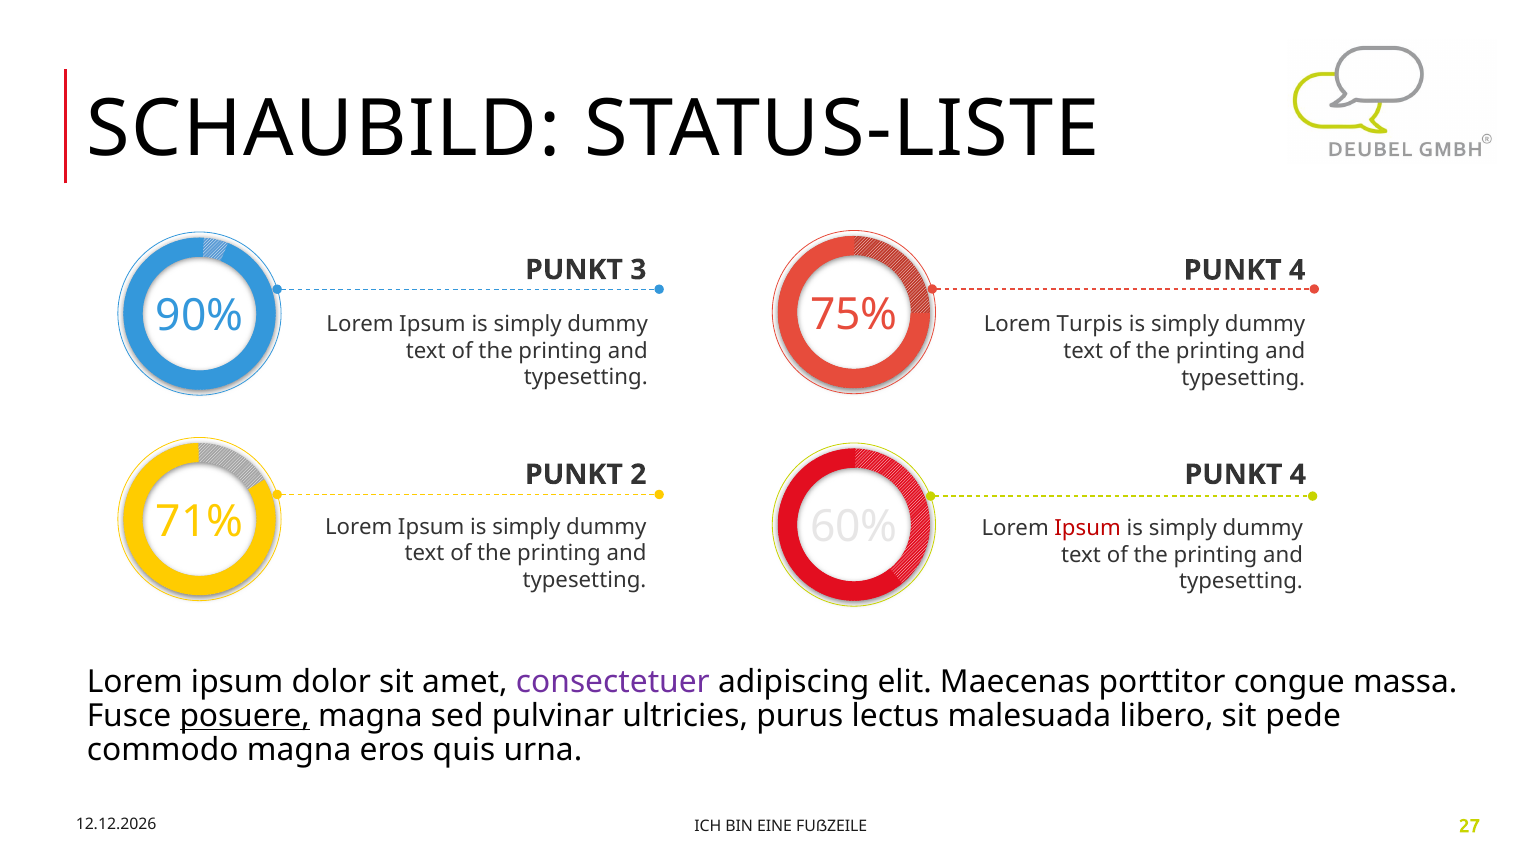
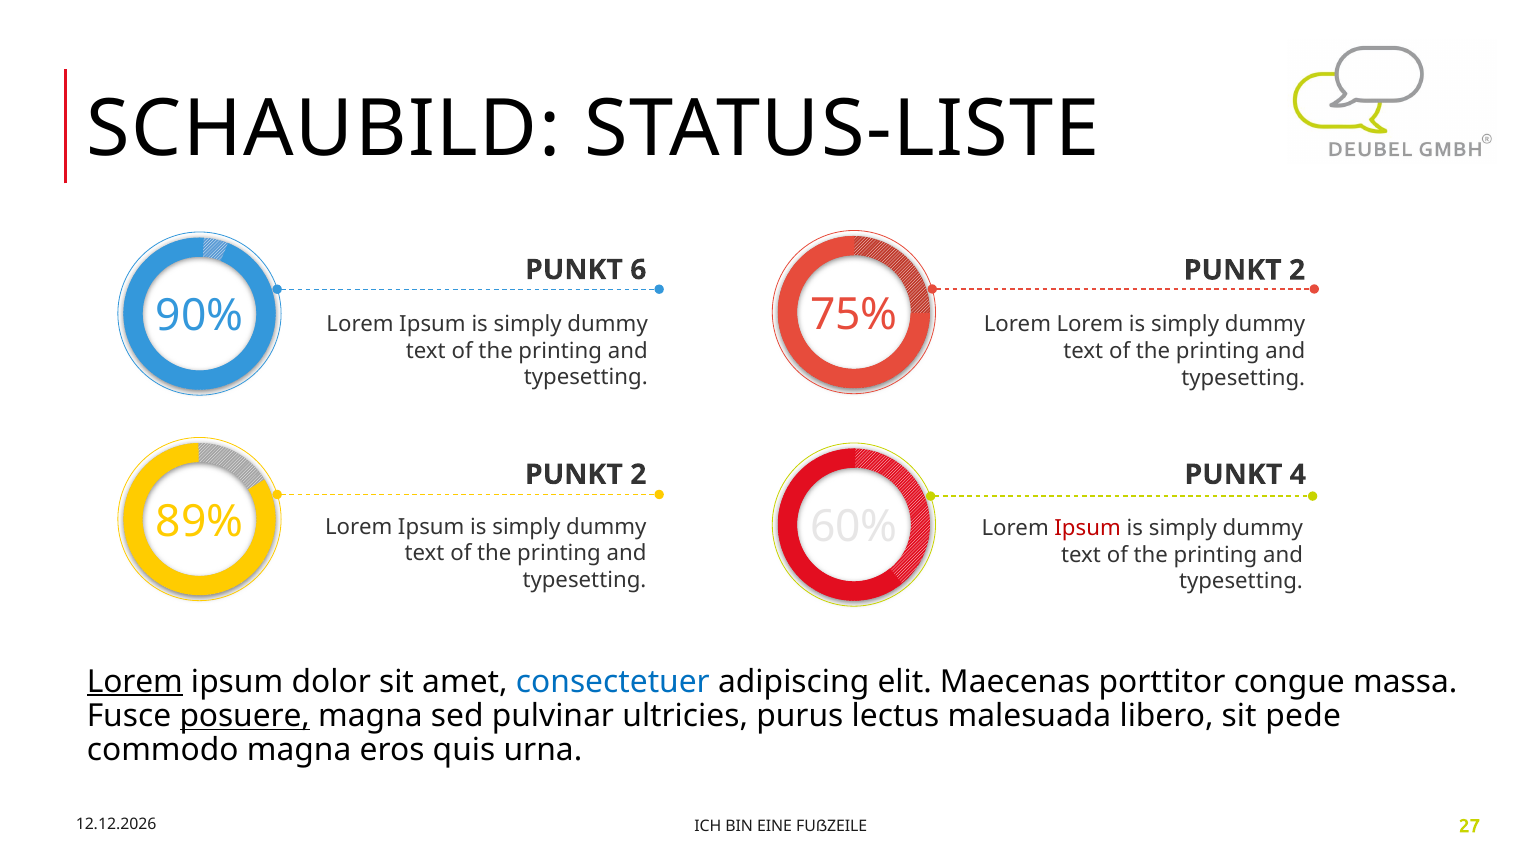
3: 3 -> 6
4 at (1297, 270): 4 -> 2
Lorem Turpis: Turpis -> Lorem
71%: 71% -> 89%
Lorem at (135, 682) underline: none -> present
consectetuer colour: purple -> blue
